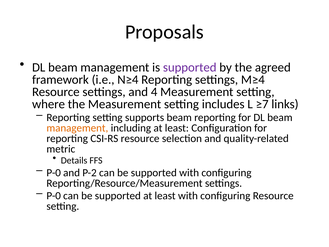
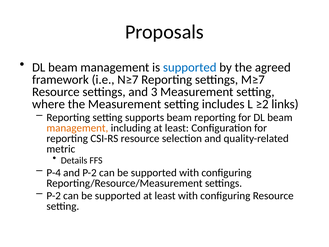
supported at (190, 67) colour: purple -> blue
N≥4: N≥4 -> N≥7
M≥4: M≥4 -> M≥7
4: 4 -> 3
≥7: ≥7 -> ≥2
P-0 at (54, 172): P-0 -> P-4
P-0 at (54, 196): P-0 -> P-2
